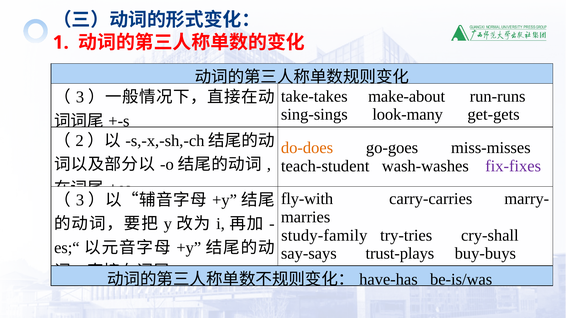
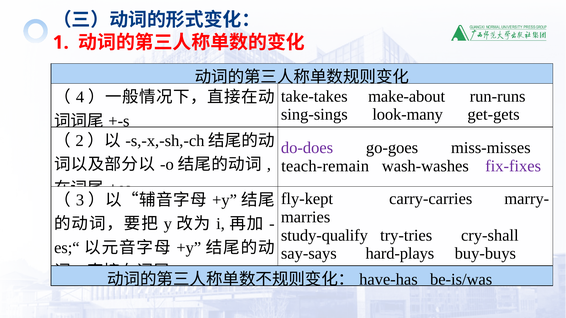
3 at (80, 97): 3 -> 4
do-does colour: orange -> purple
teach-student: teach-student -> teach-remain
fly-with: fly-with -> fly-kept
study-family: study-family -> study-qualify
trust-plays: trust-plays -> hard-plays
